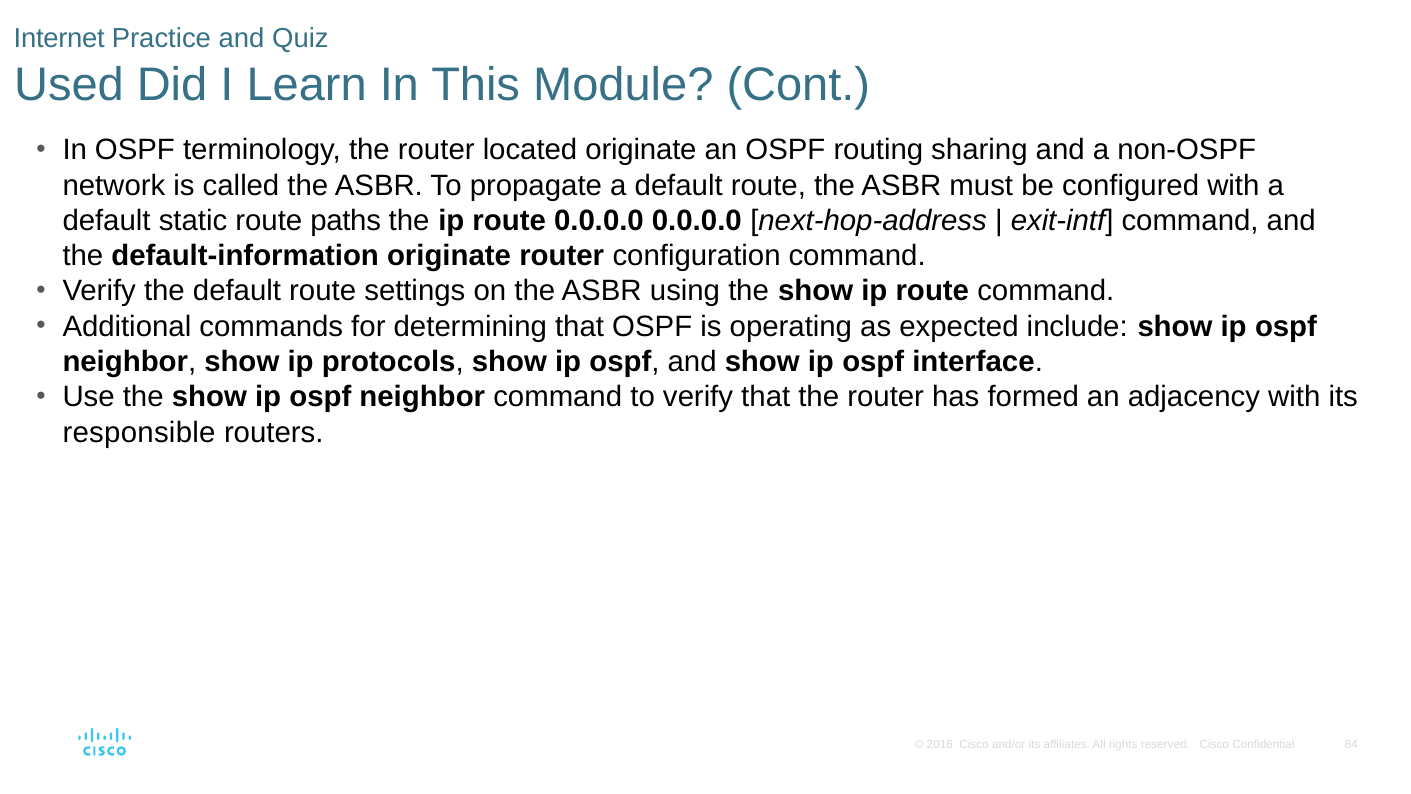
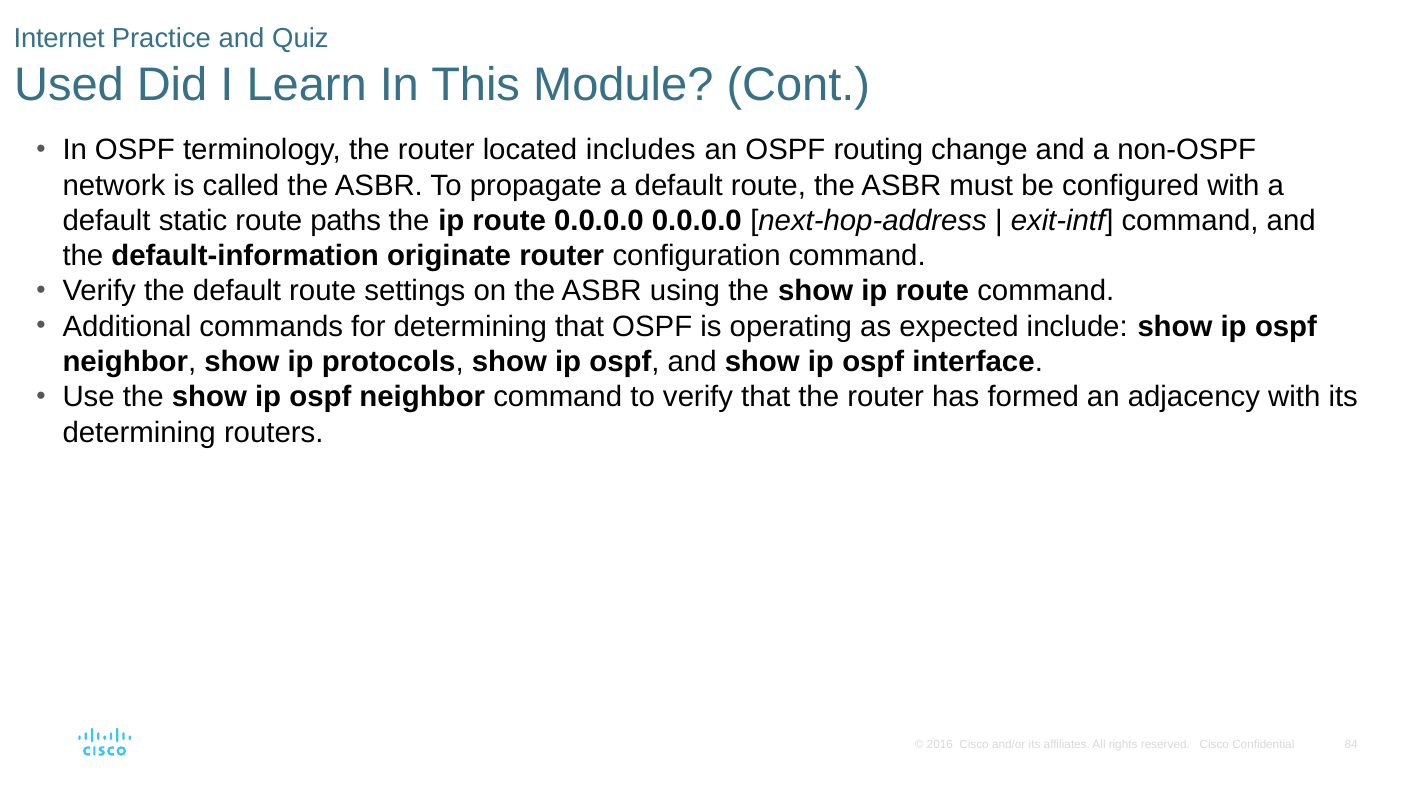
located originate: originate -> includes
sharing: sharing -> change
responsible at (139, 432): responsible -> determining
